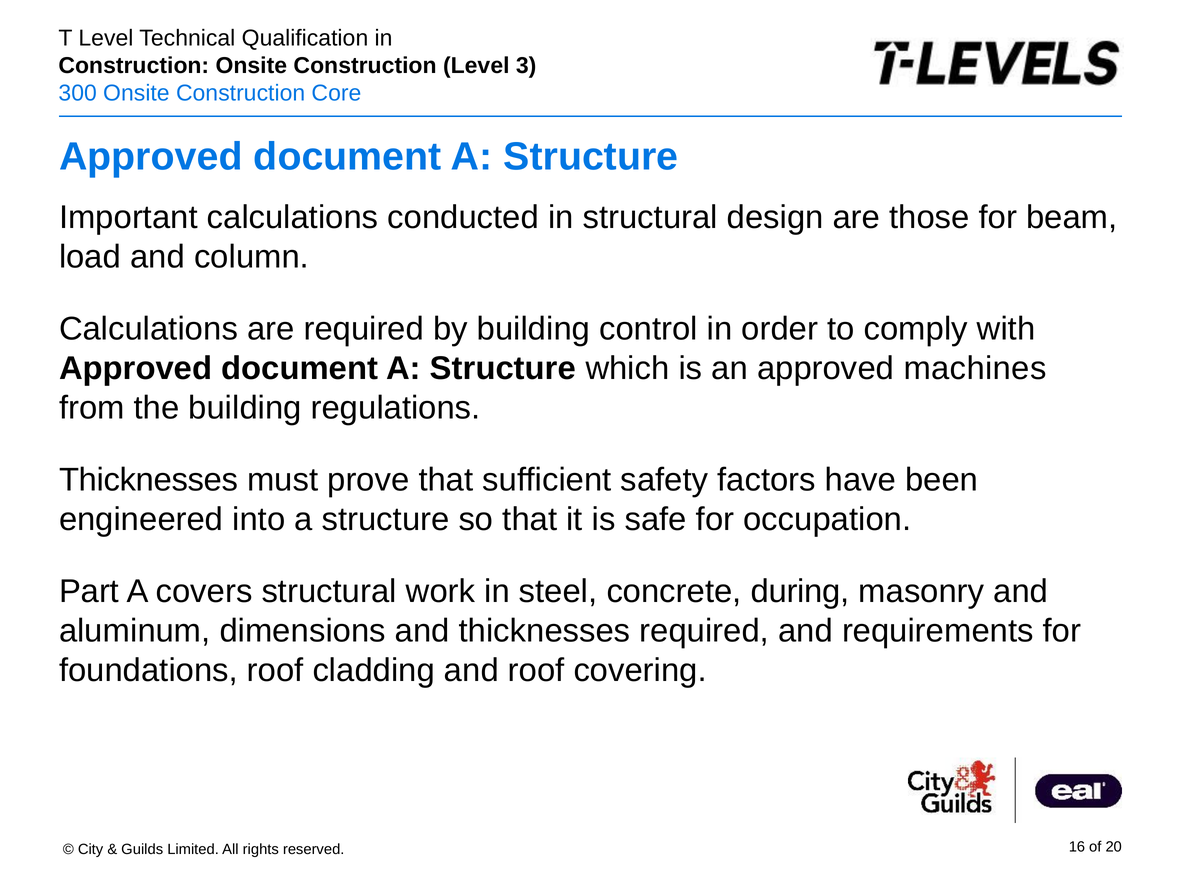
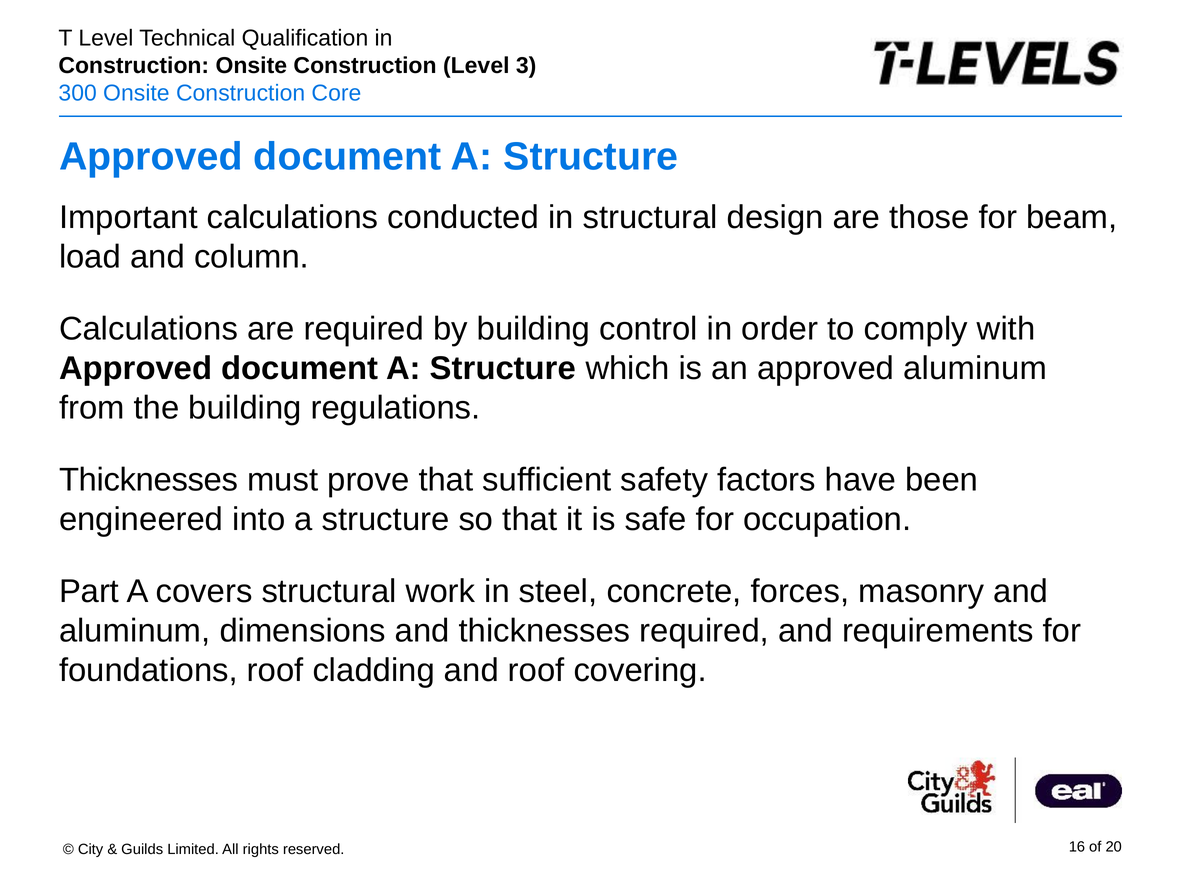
approved machines: machines -> aluminum
during: during -> forces
